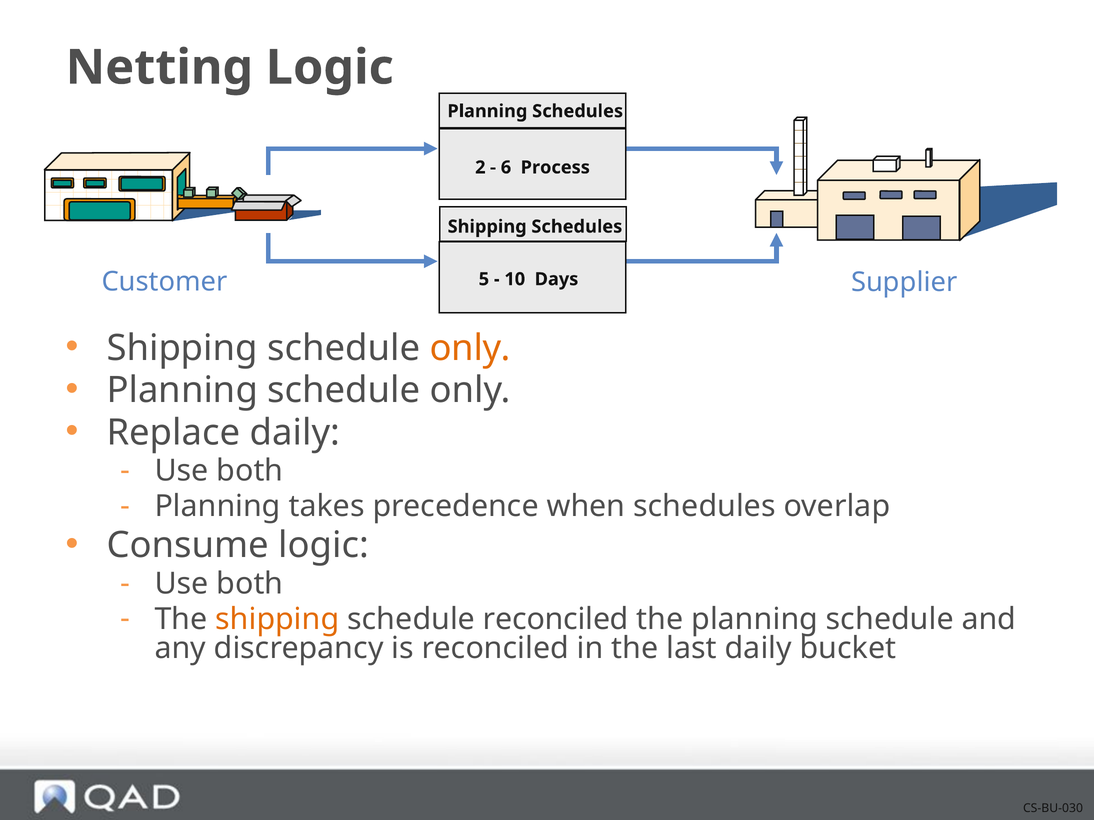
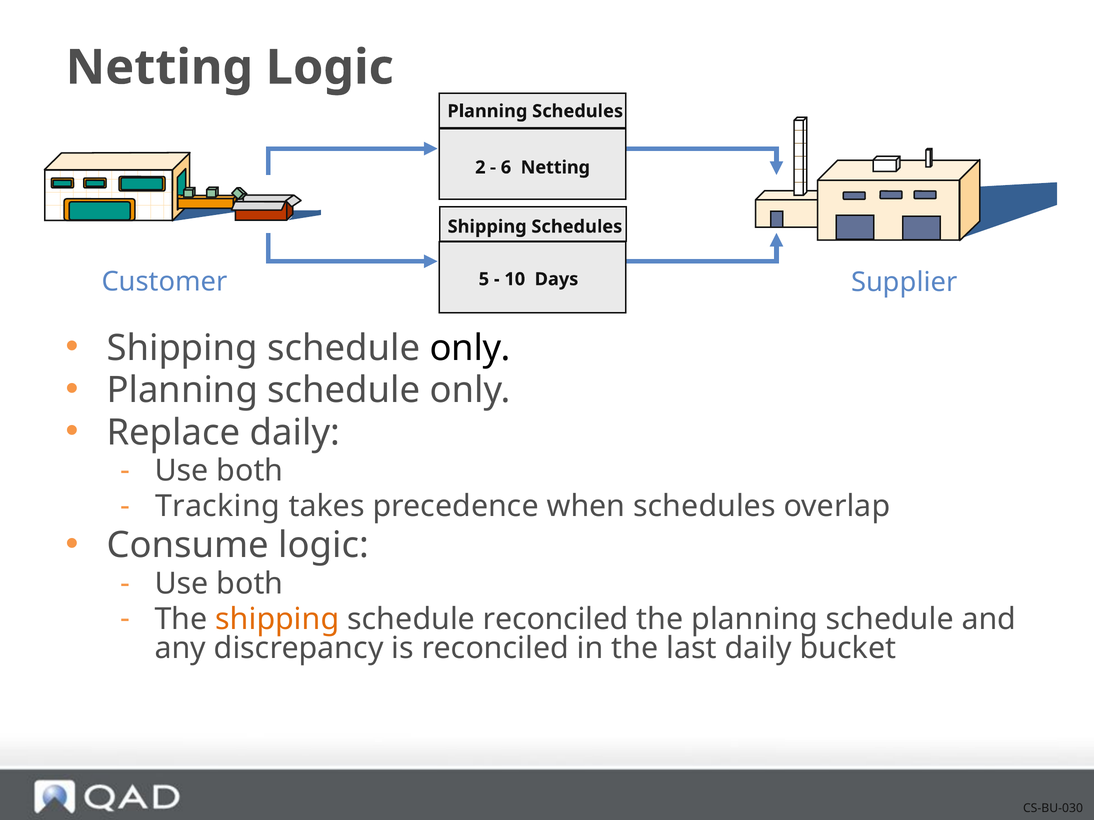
6 Process: Process -> Netting
only at (470, 348) colour: orange -> black
Planning at (218, 507): Planning -> Tracking
